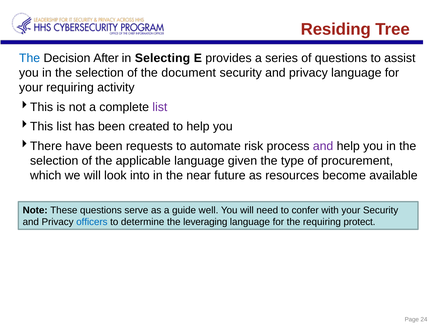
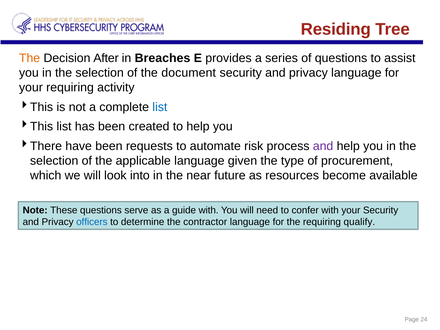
The at (30, 58) colour: blue -> orange
Selecting: Selecting -> Breaches
list at (160, 107) colour: purple -> blue
guide well: well -> with
leveraging: leveraging -> contractor
protect: protect -> qualify
